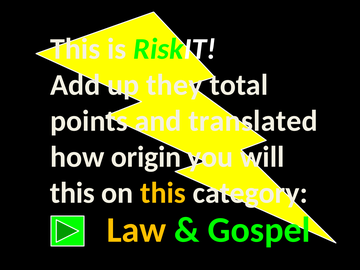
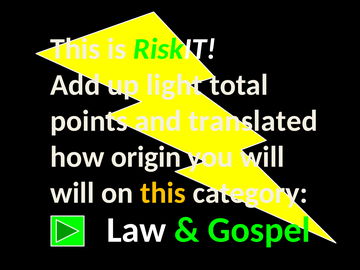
they: they -> light
this at (72, 193): this -> will
Law colour: yellow -> white
